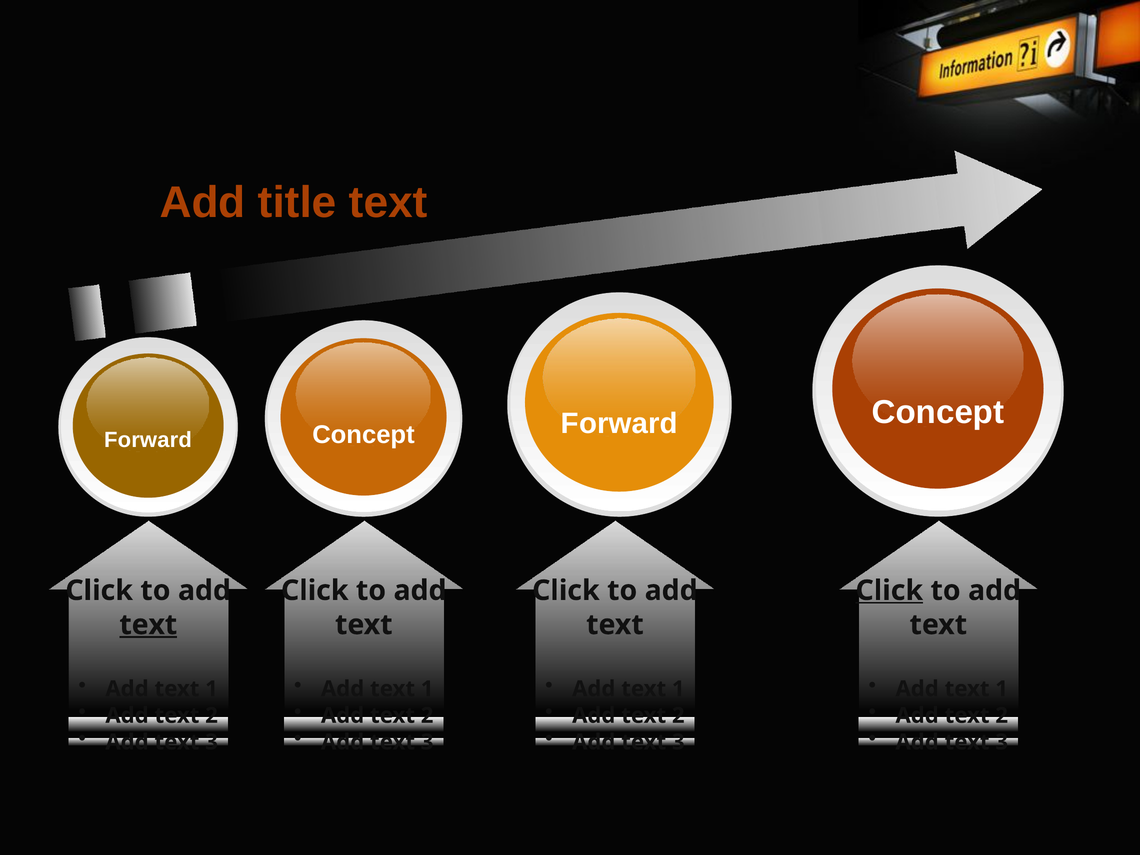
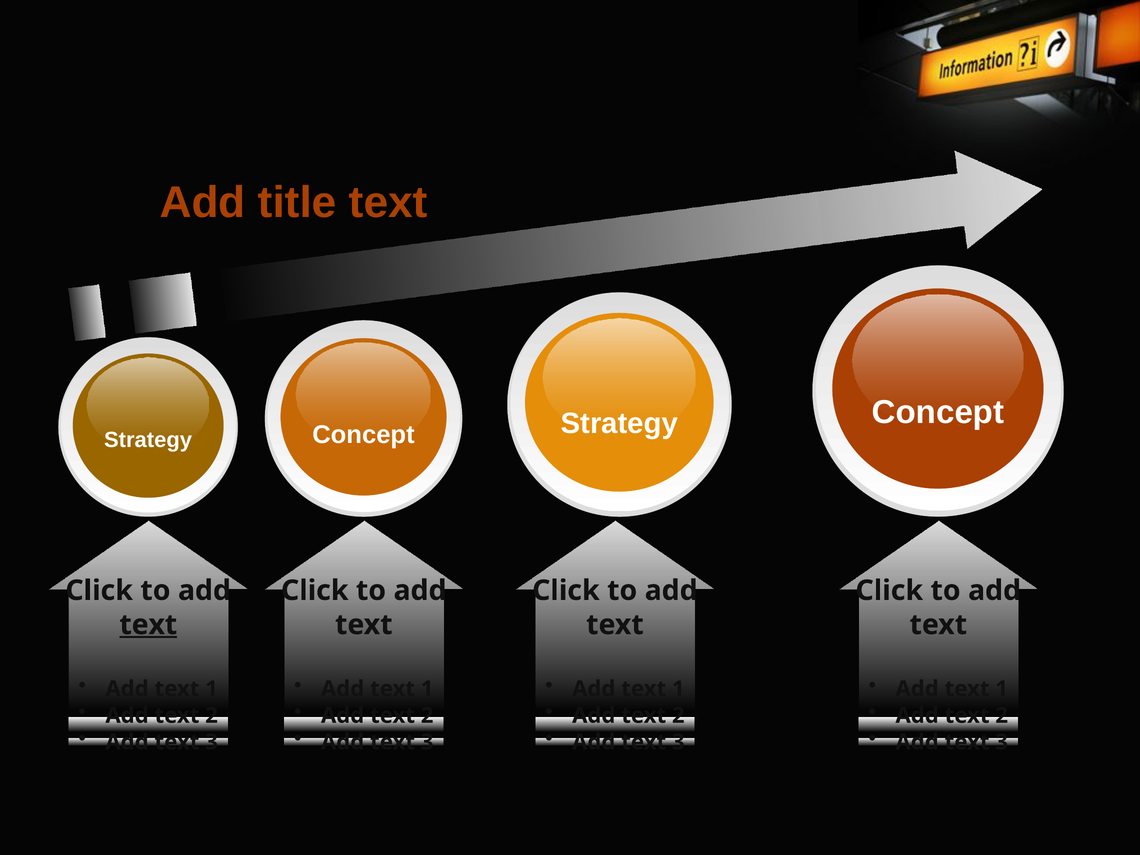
Concept Forward: Forward -> Strategy
Forward at (148, 440): Forward -> Strategy
Click at (889, 591) underline: present -> none
